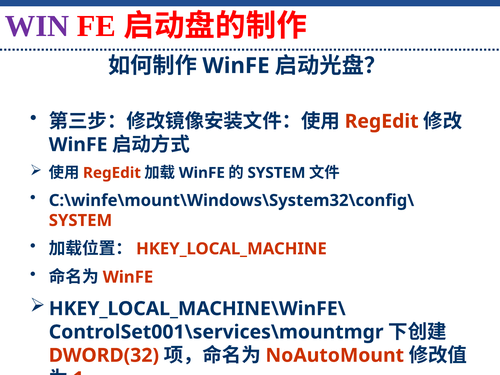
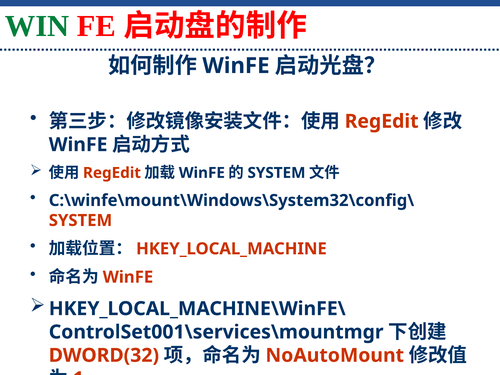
WIN colour: purple -> green
